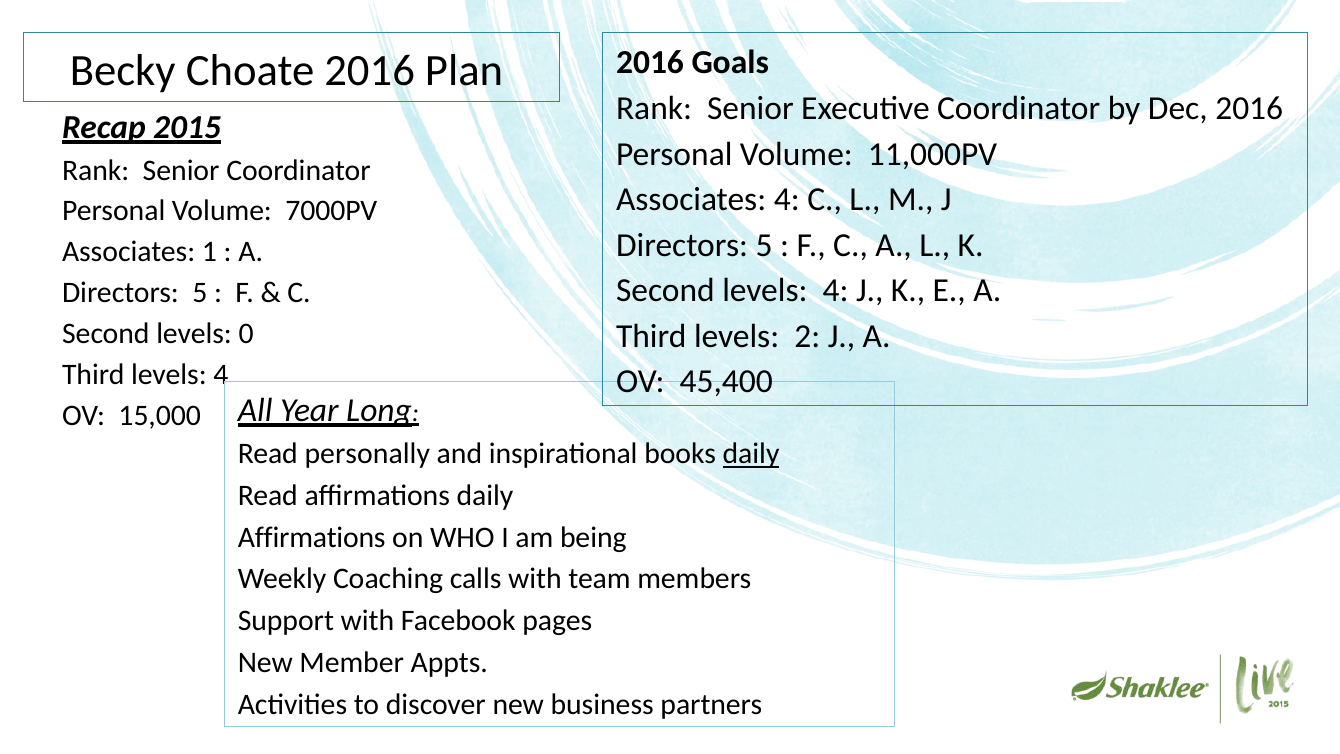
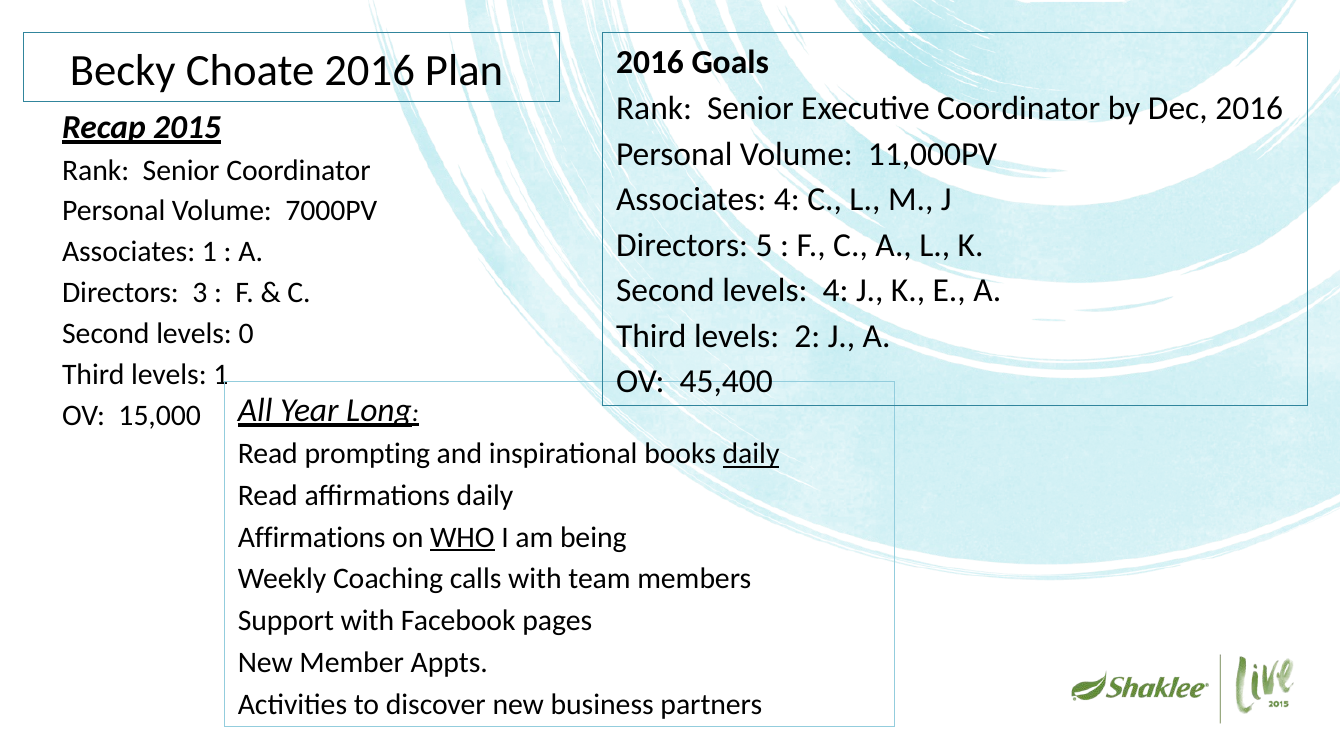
5 at (200, 293): 5 -> 3
Third levels 4: 4 -> 1
personally: personally -> prompting
WHO underline: none -> present
